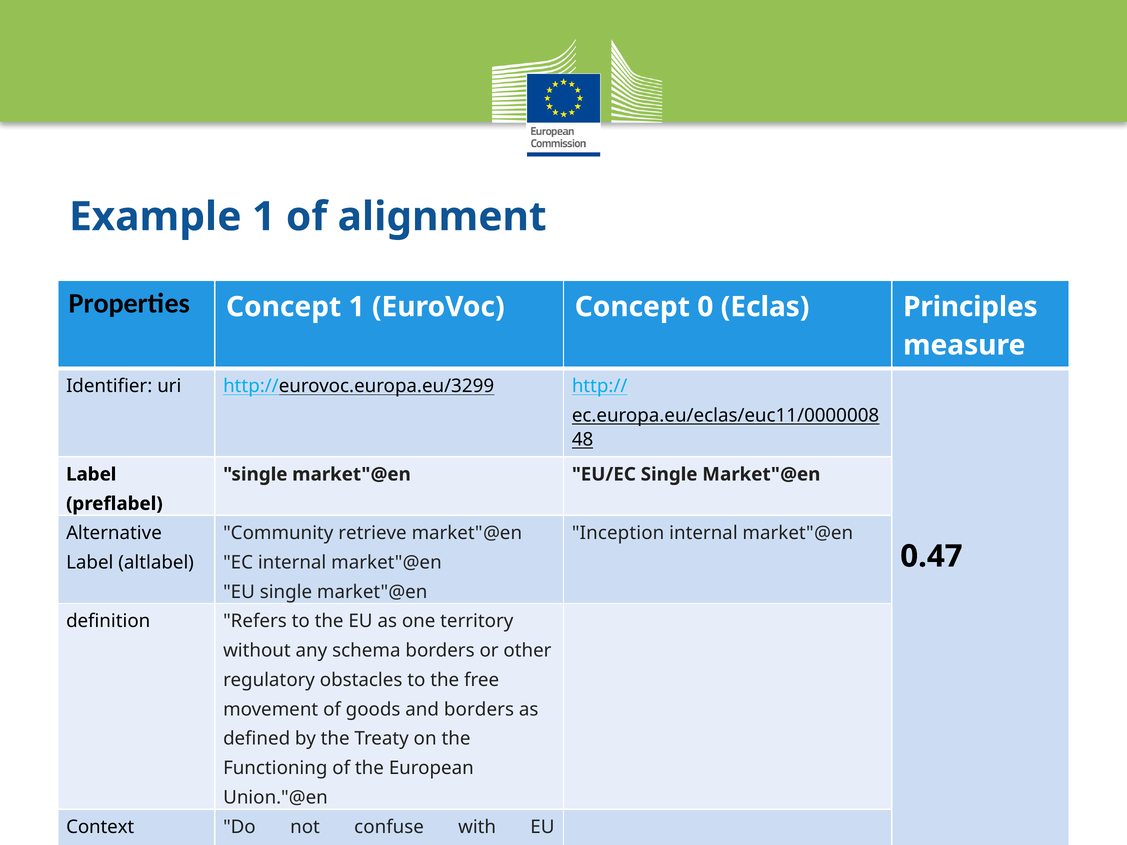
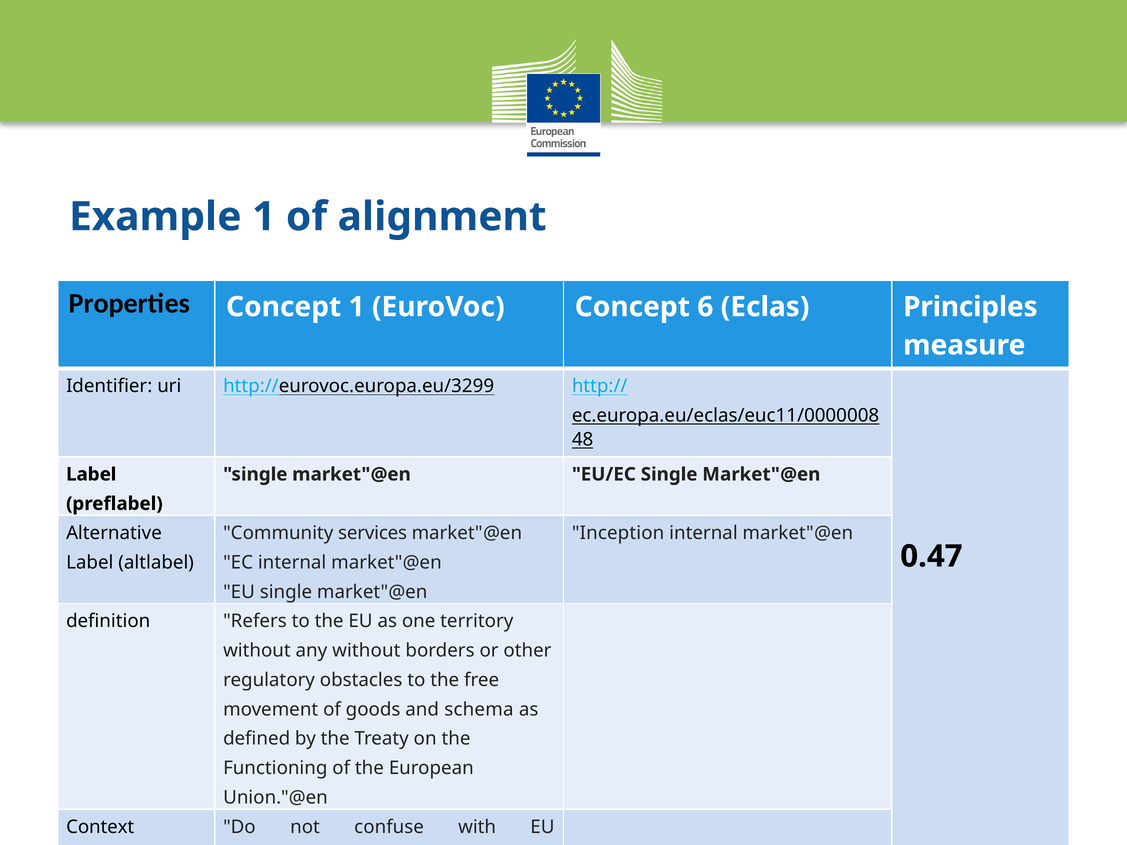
0: 0 -> 6
retrieve: retrieve -> services
any schema: schema -> without
and borders: borders -> schema
